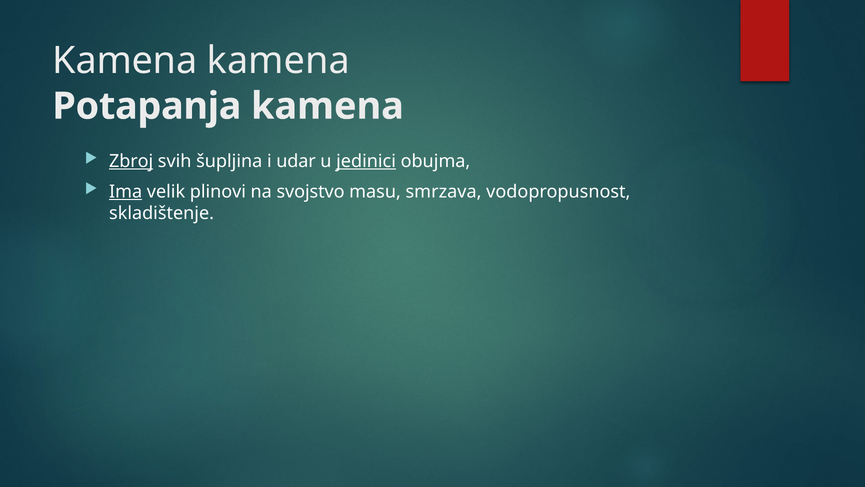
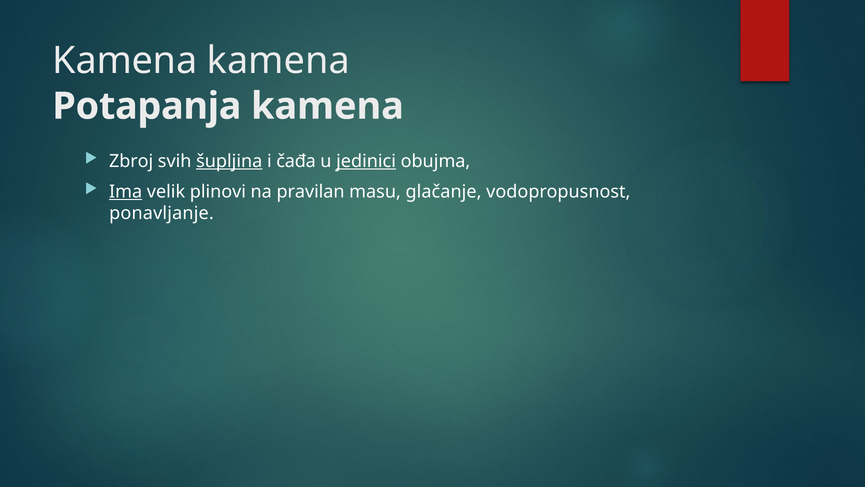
Zbroj underline: present -> none
šupljina underline: none -> present
udar: udar -> čađa
svojstvo: svojstvo -> pravilan
smrzava: smrzava -> glačanje
skladištenje: skladištenje -> ponavljanje
